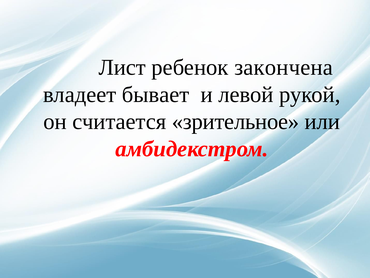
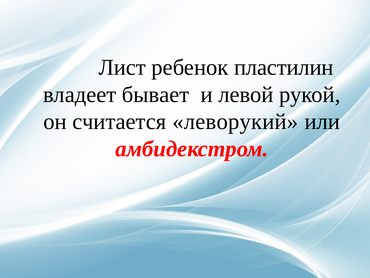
закончена: закончена -> пластилин
зрительное: зрительное -> леворукий
